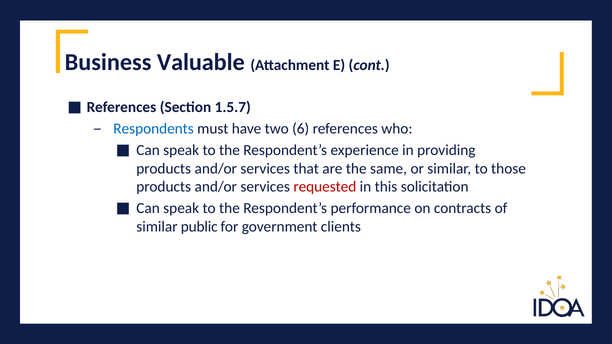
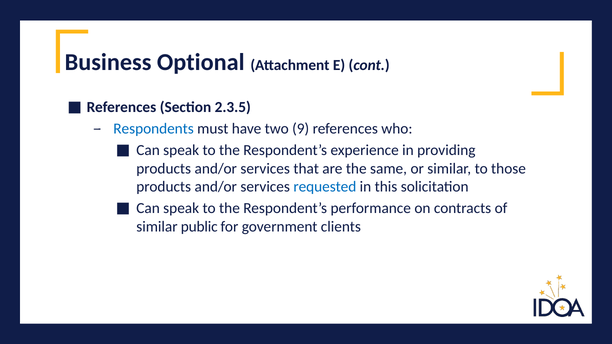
Valuable: Valuable -> Optional
1.5.7: 1.5.7 -> 2.3.5
6: 6 -> 9
requested colour: red -> blue
